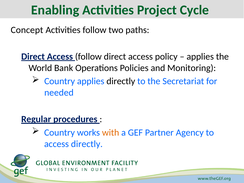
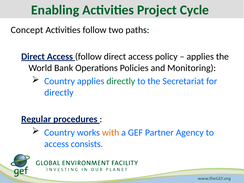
directly at (121, 81) colour: black -> green
needed at (59, 93): needed -> directly
access directly: directly -> consists
